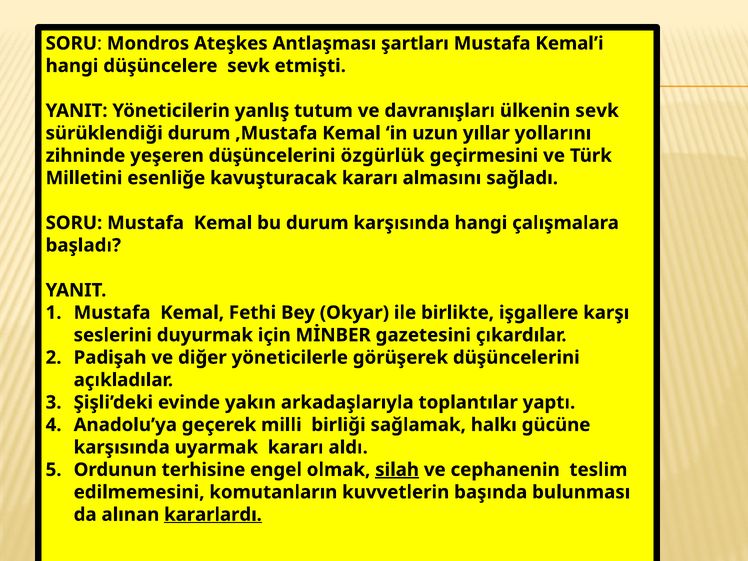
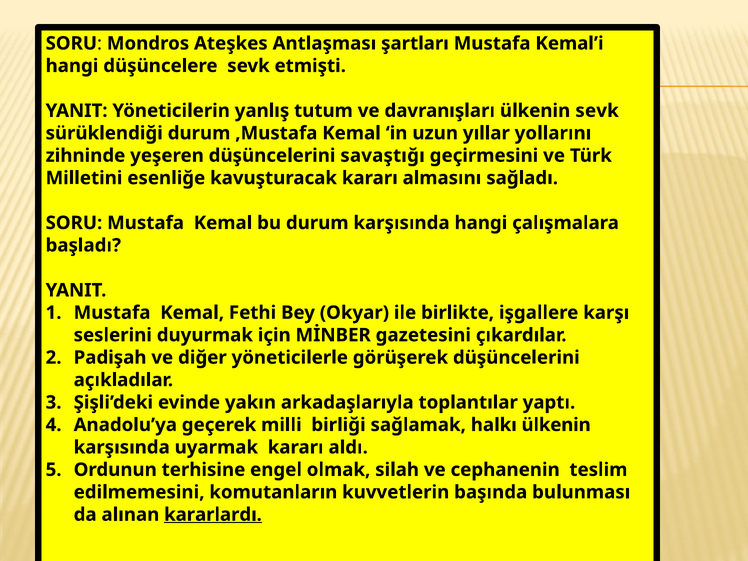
özgürlük: özgürlük -> savaştığı
halkı gücüne: gücüne -> ülkenin
silah underline: present -> none
